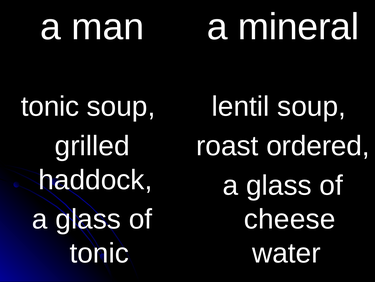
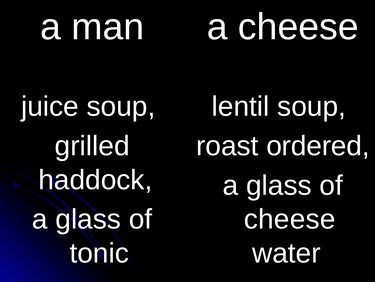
a mineral: mineral -> cheese
tonic at (50, 106): tonic -> juice
